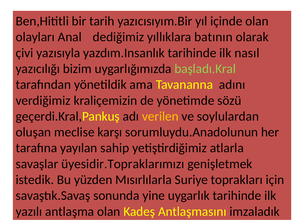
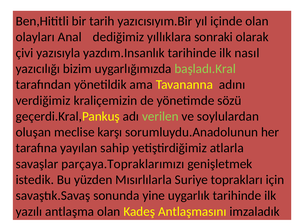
batının: batının -> sonraki
verilen colour: yellow -> light green
üyesidir.Topraklarımızı: üyesidir.Topraklarımızı -> parçaya.Topraklarımızı
